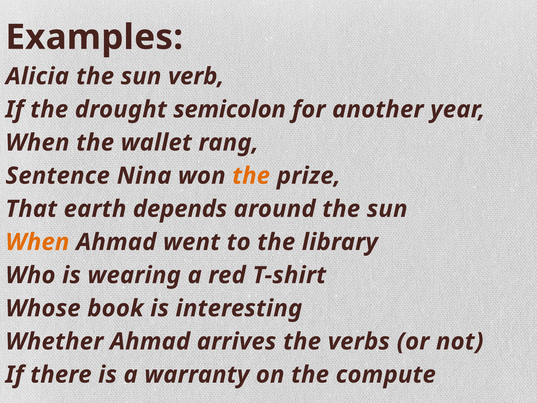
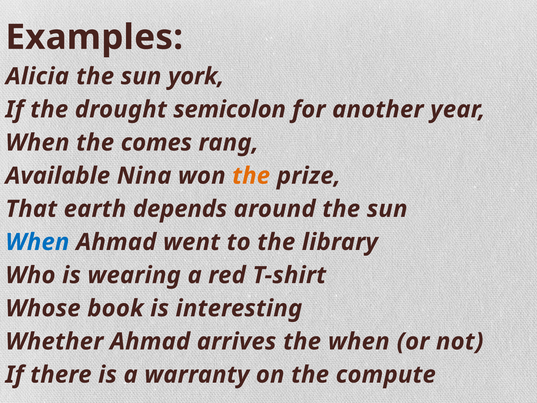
verb: verb -> york
wallet: wallet -> comes
Sentence: Sentence -> Available
When at (37, 242) colour: orange -> blue
the verbs: verbs -> when
